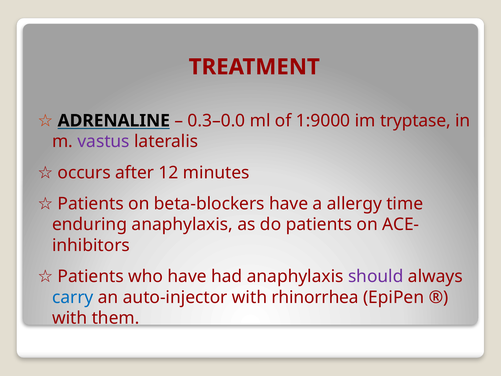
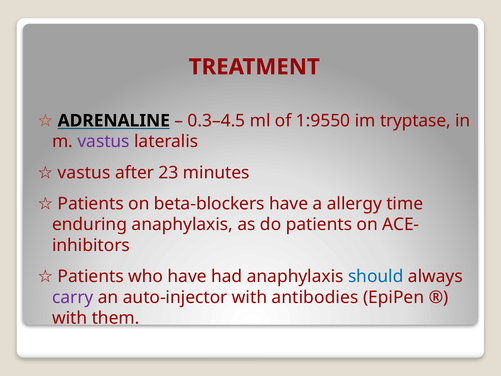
0.3–0.0: 0.3–0.0 -> 0.3–4.5
1:9000: 1:9000 -> 1:9550
occurs at (84, 172): occurs -> vastus
12: 12 -> 23
should colour: purple -> blue
carry colour: blue -> purple
rhinorrhea: rhinorrhea -> antibodies
